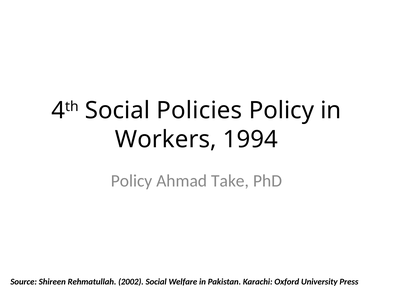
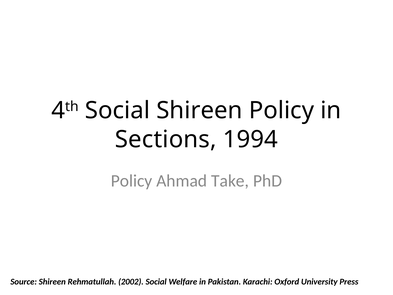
Social Policies: Policies -> Shireen
Workers: Workers -> Sections
